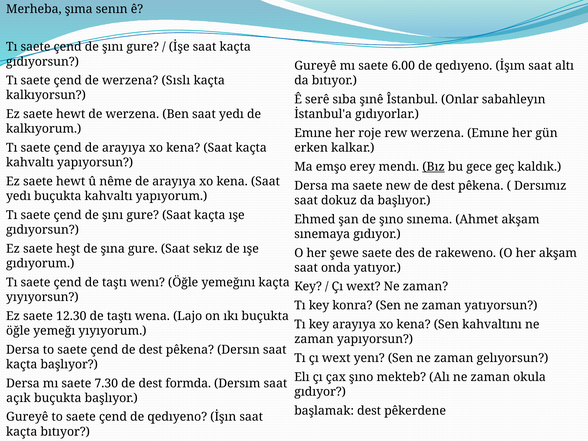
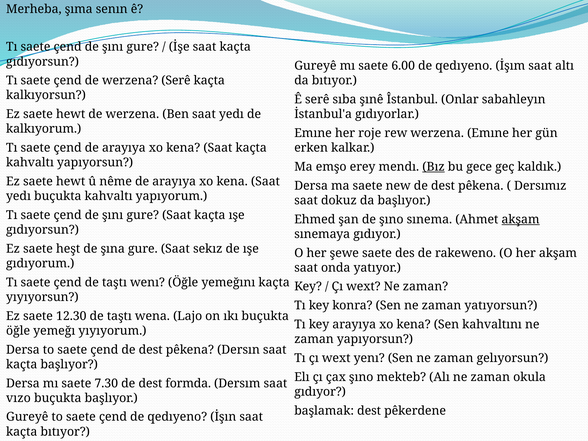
werzena Sıslı: Sıslı -> Serê
akşam at (521, 219) underline: none -> present
açık: açık -> vızo
